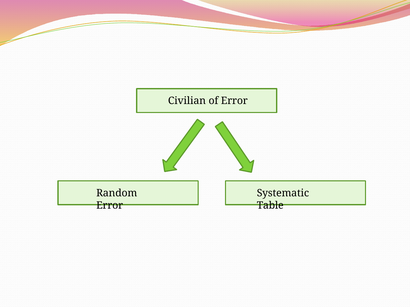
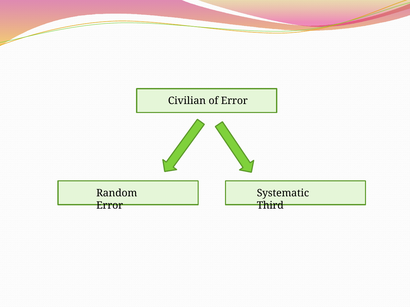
Table: Table -> Third
